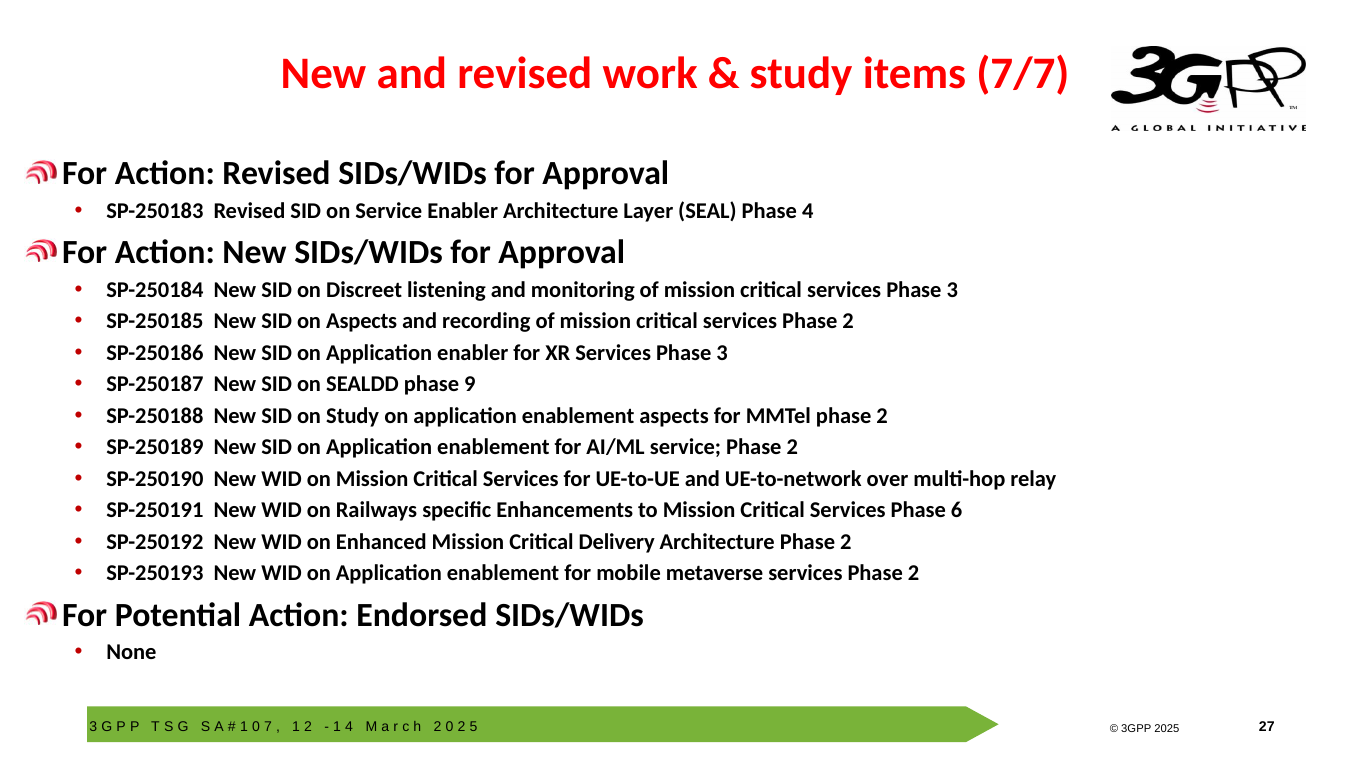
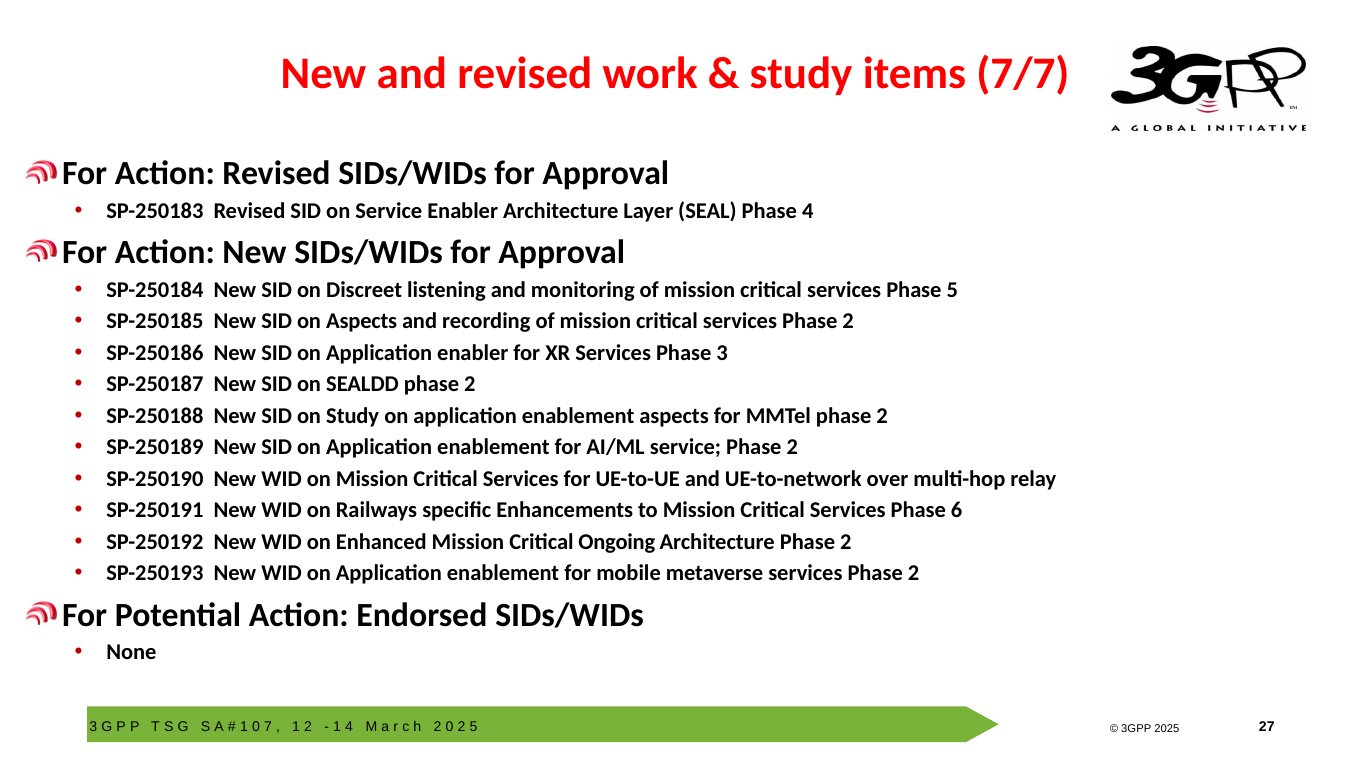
critical services Phase 3: 3 -> 5
SEALDD phase 9: 9 -> 2
Delivery: Delivery -> Ongoing
